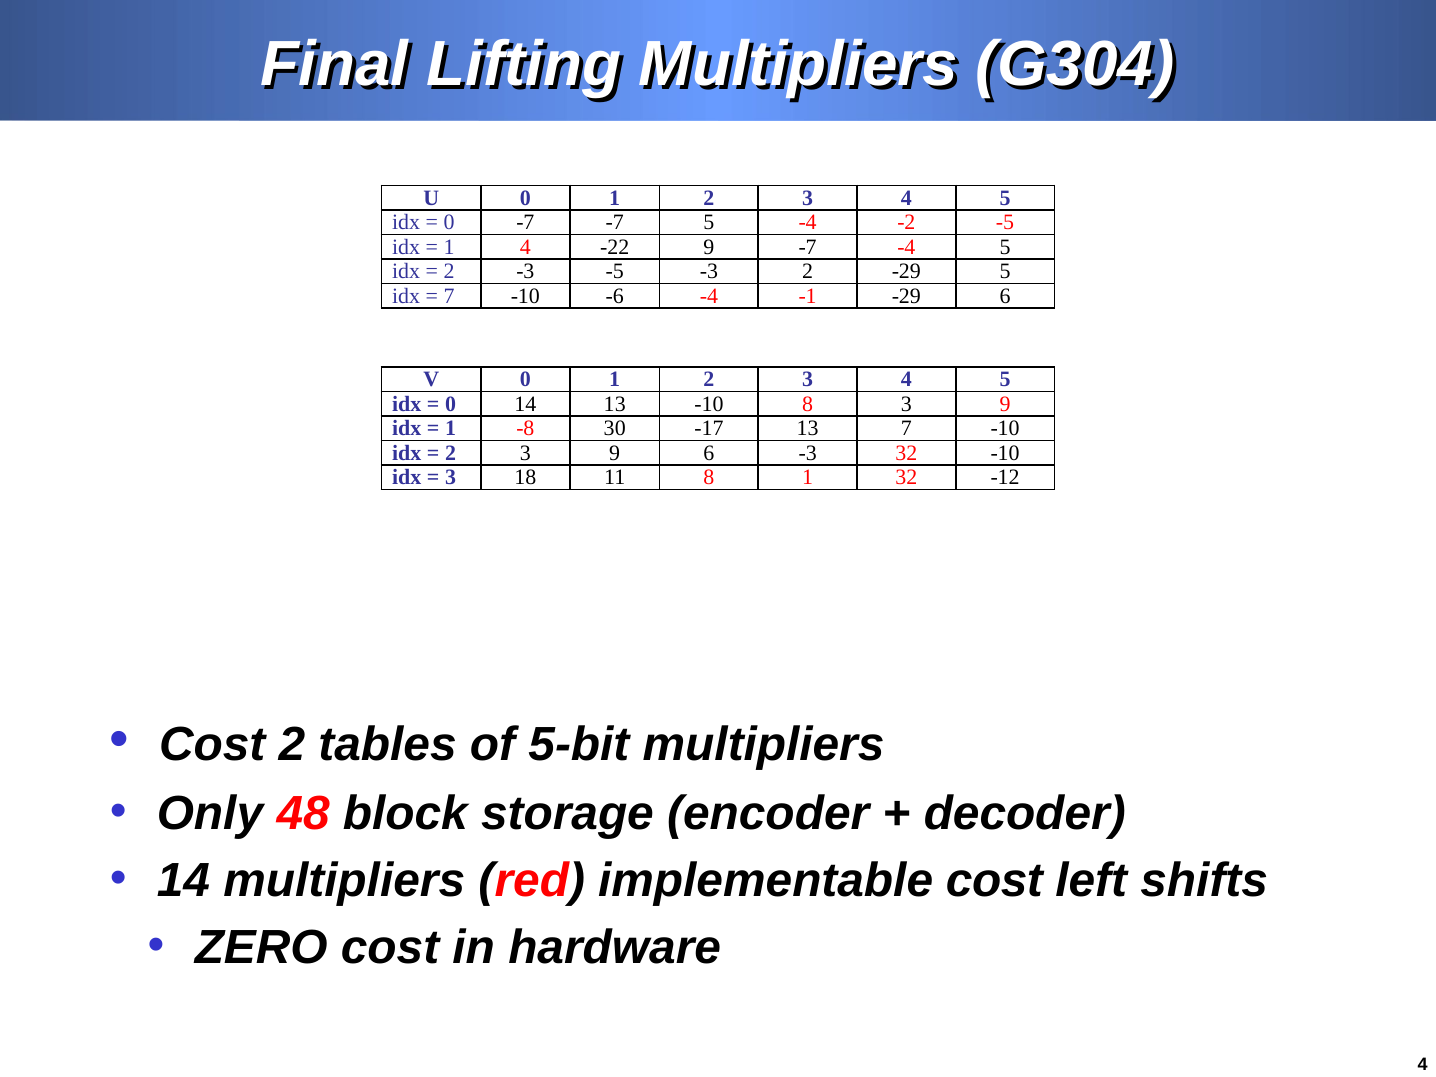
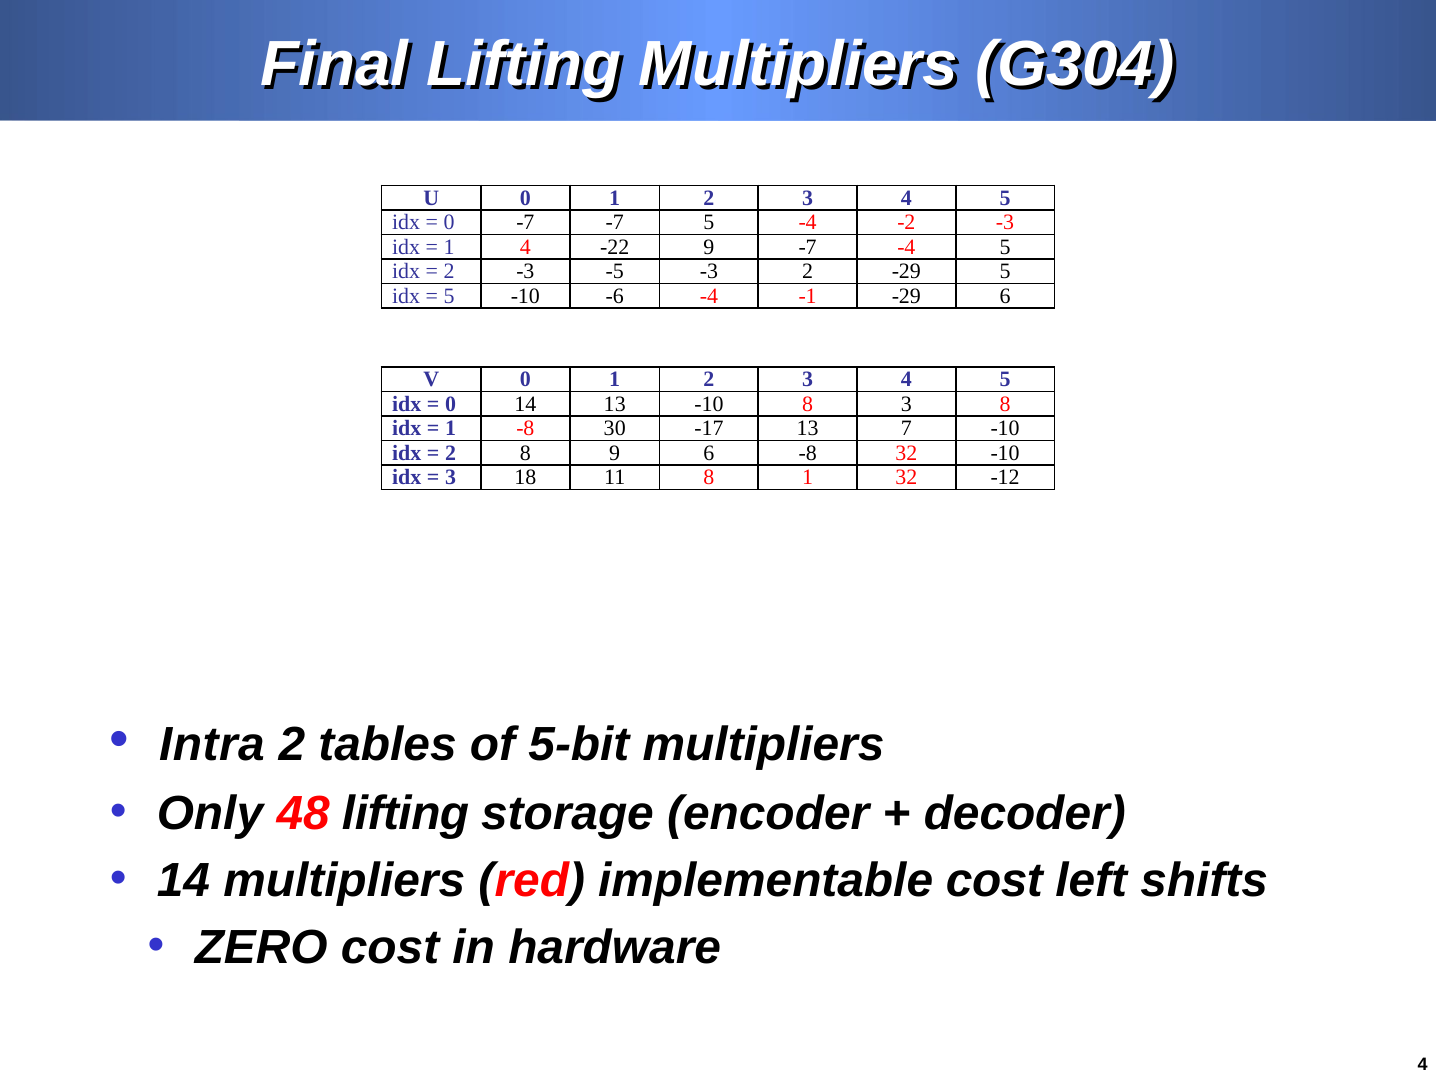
-2 -5: -5 -> -3
7 at (449, 296): 7 -> 5
8 3 9: 9 -> 8
3 at (525, 453): 3 -> 8
6 -3: -3 -> -8
Cost at (212, 745): Cost -> Intra
48 block: block -> lifting
